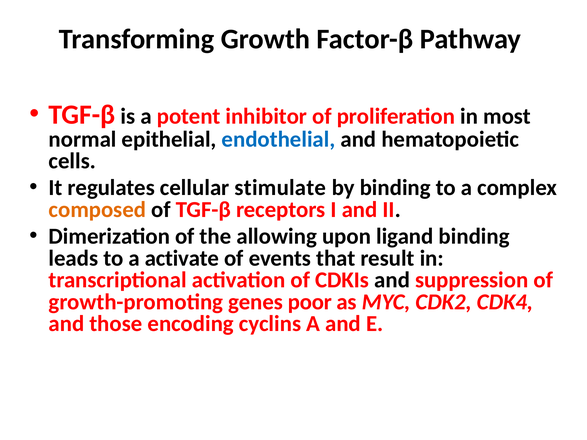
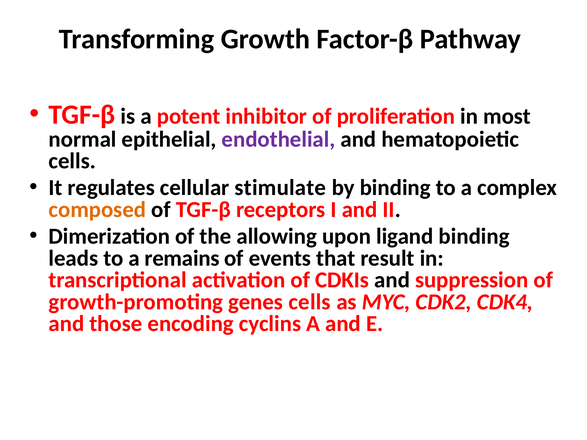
endothelial colour: blue -> purple
activate: activate -> remains
genes poor: poor -> cells
